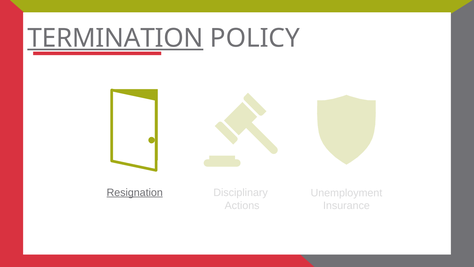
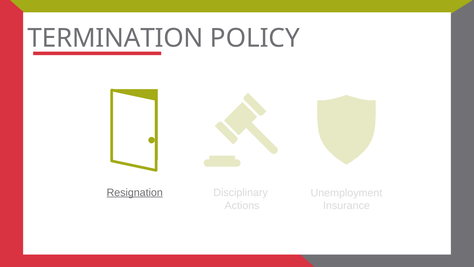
TERMINATION underline: present -> none
